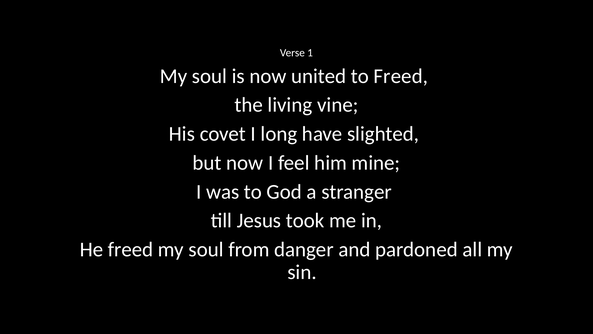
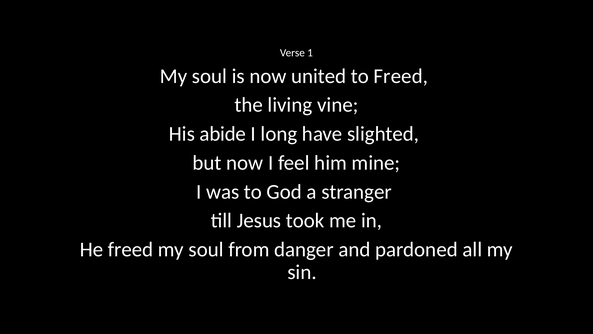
covet: covet -> abide
